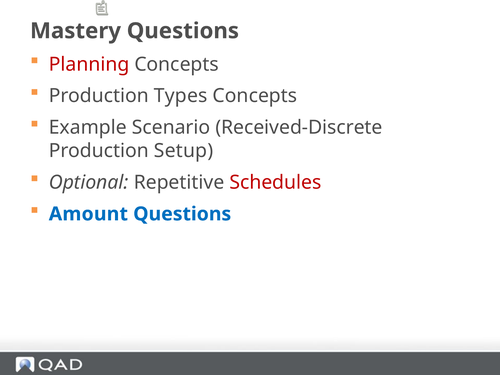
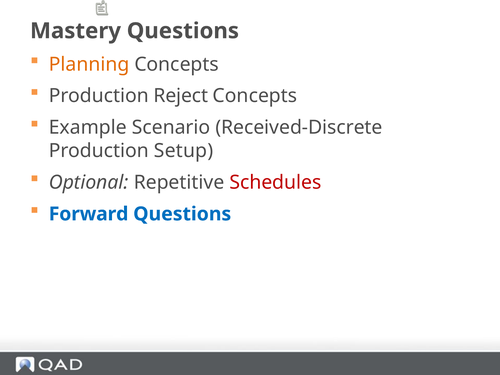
Planning colour: red -> orange
Types: Types -> Reject
Amount: Amount -> Forward
